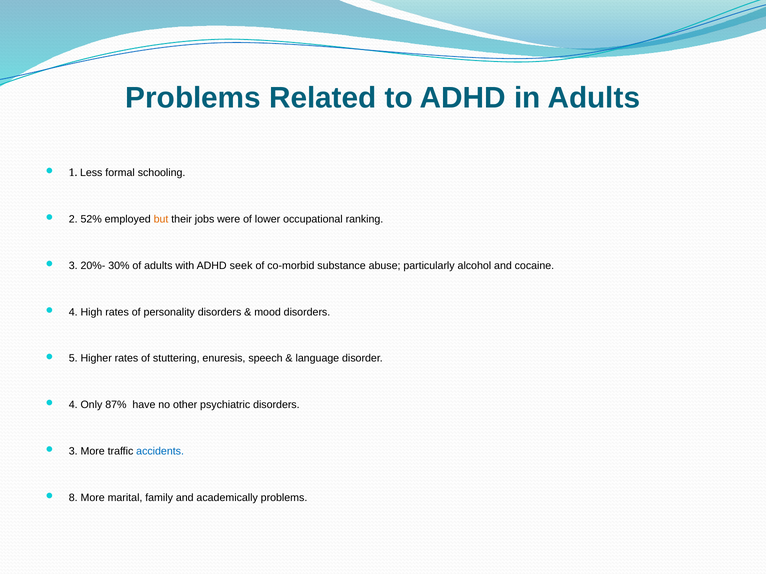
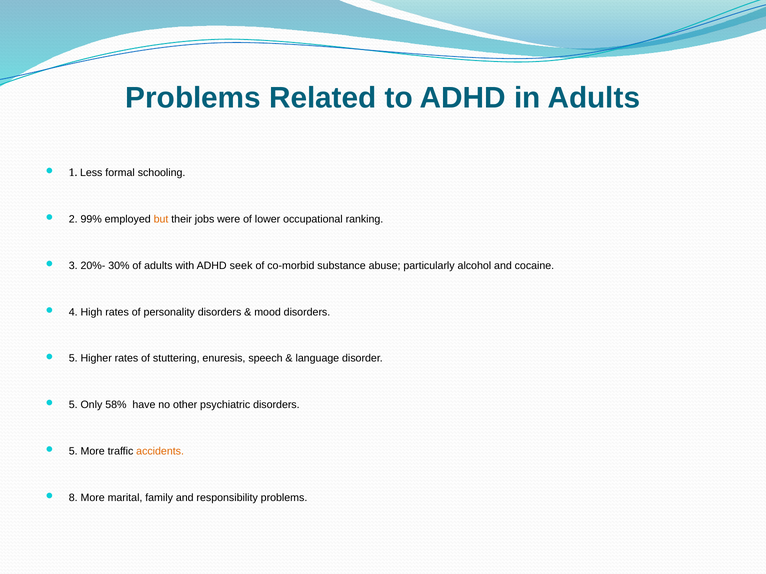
52%: 52% -> 99%
4 at (73, 405): 4 -> 5
87%: 87% -> 58%
3 at (73, 452): 3 -> 5
accidents colour: blue -> orange
academically: academically -> responsibility
